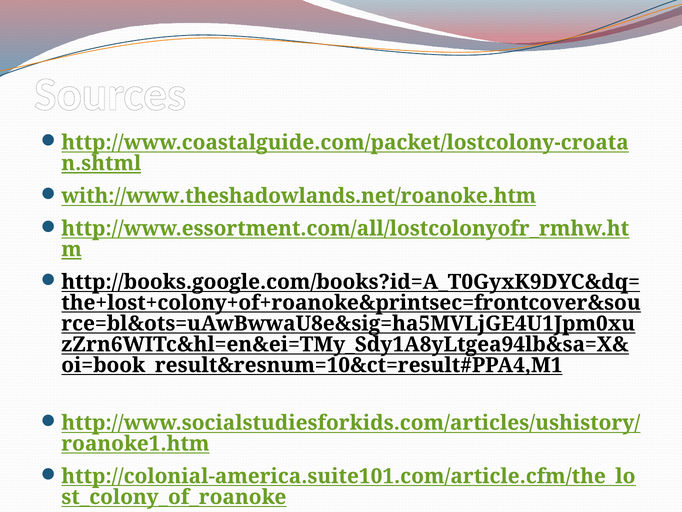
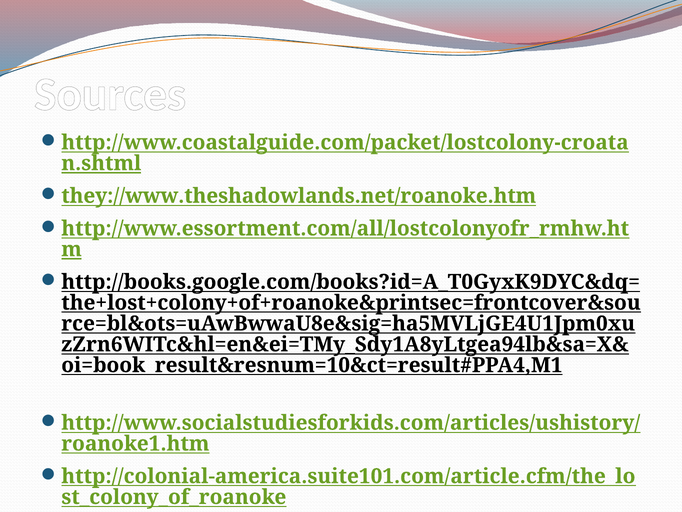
with://www.theshadowlands.net/roanoke.htm: with://www.theshadowlands.net/roanoke.htm -> they://www.theshadowlands.net/roanoke.htm
